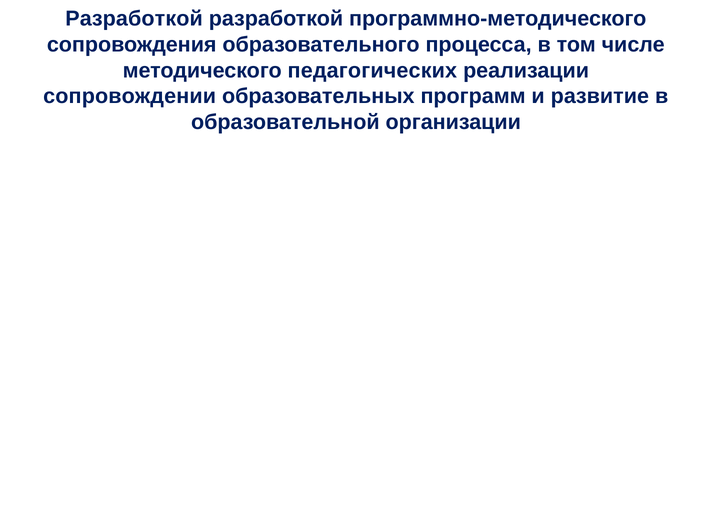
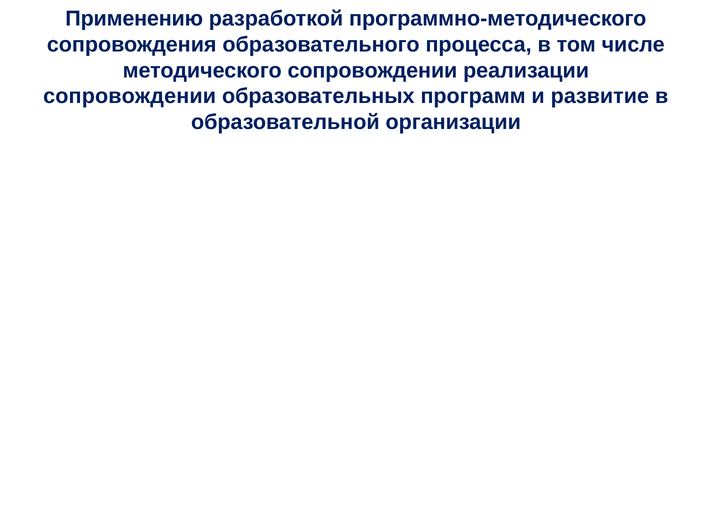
Разработкой at (134, 19): Разработкой -> Применению
методического педагогических: педагогических -> сопровождении
